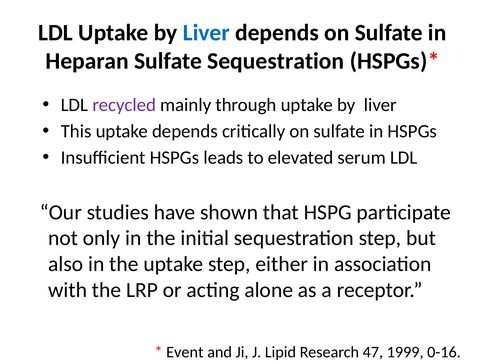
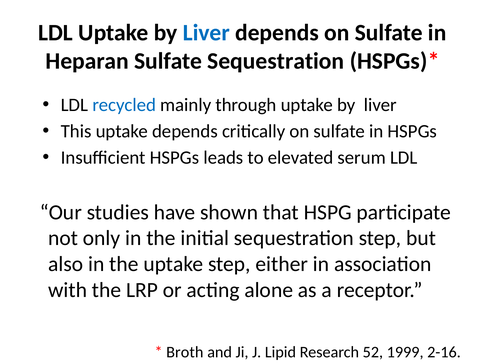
recycled colour: purple -> blue
Event: Event -> Broth
47: 47 -> 52
0-16: 0-16 -> 2-16
